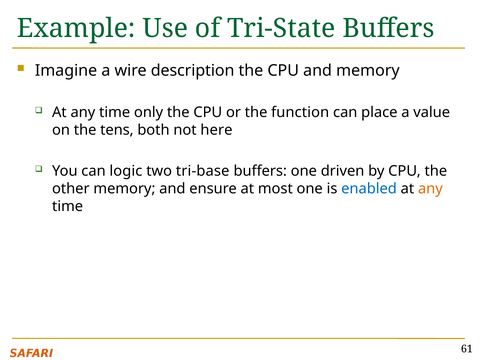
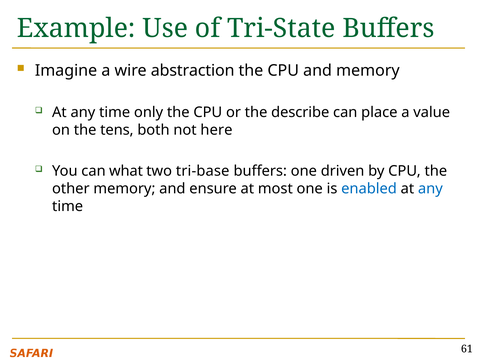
description: description -> abstraction
function: function -> describe
logic: logic -> what
any at (430, 189) colour: orange -> blue
